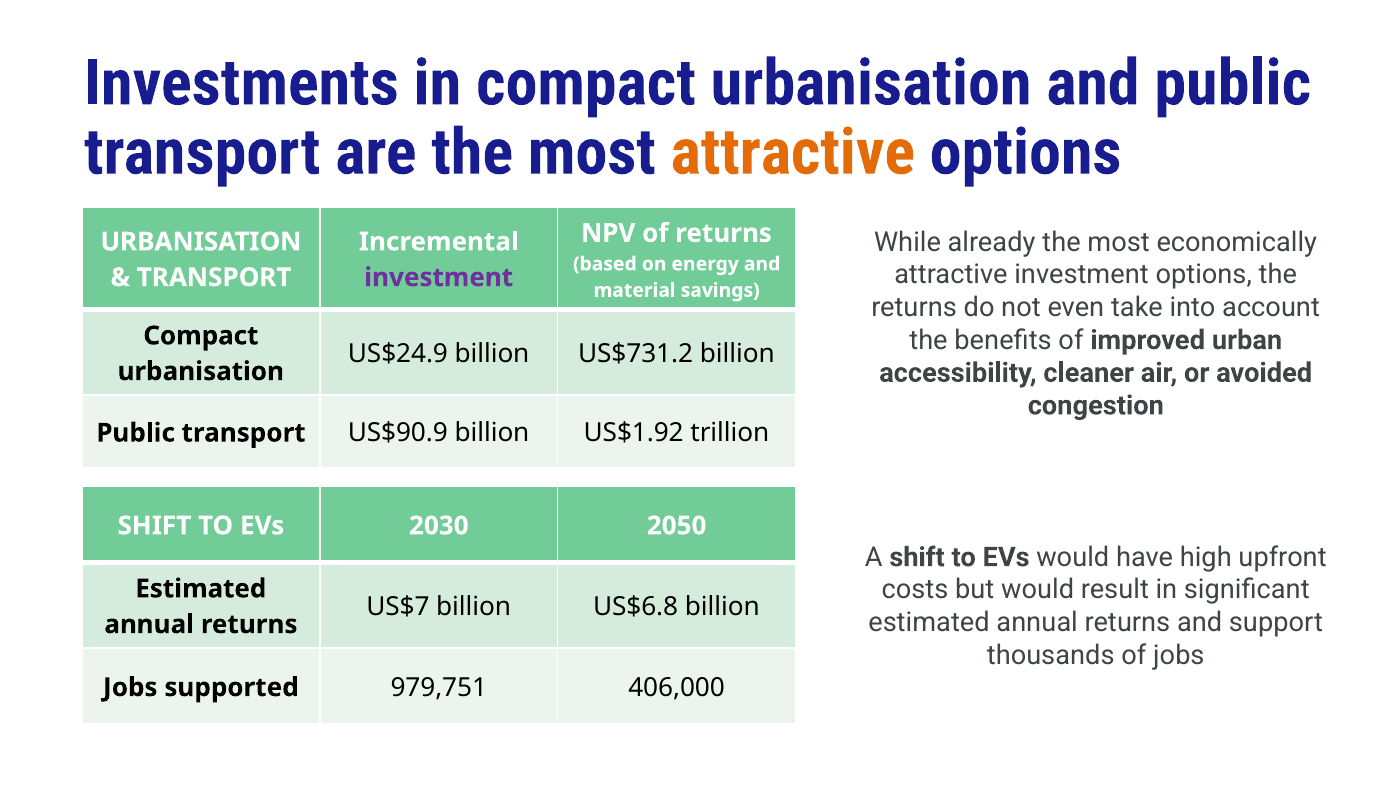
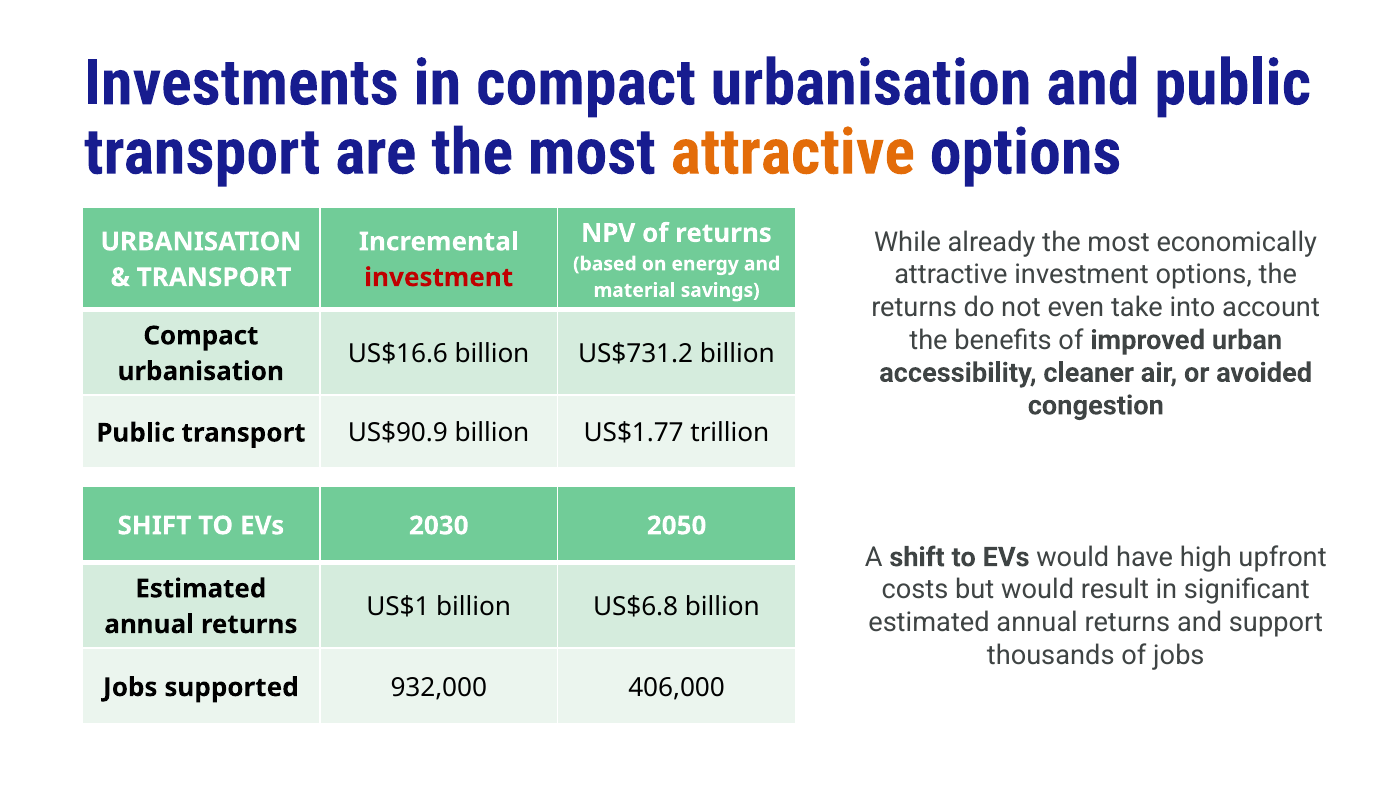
investment at (439, 277) colour: purple -> red
US$24.9: US$24.9 -> US$16.6
US$1.92: US$1.92 -> US$1.77
US$7: US$7 -> US$1
979,751: 979,751 -> 932,000
